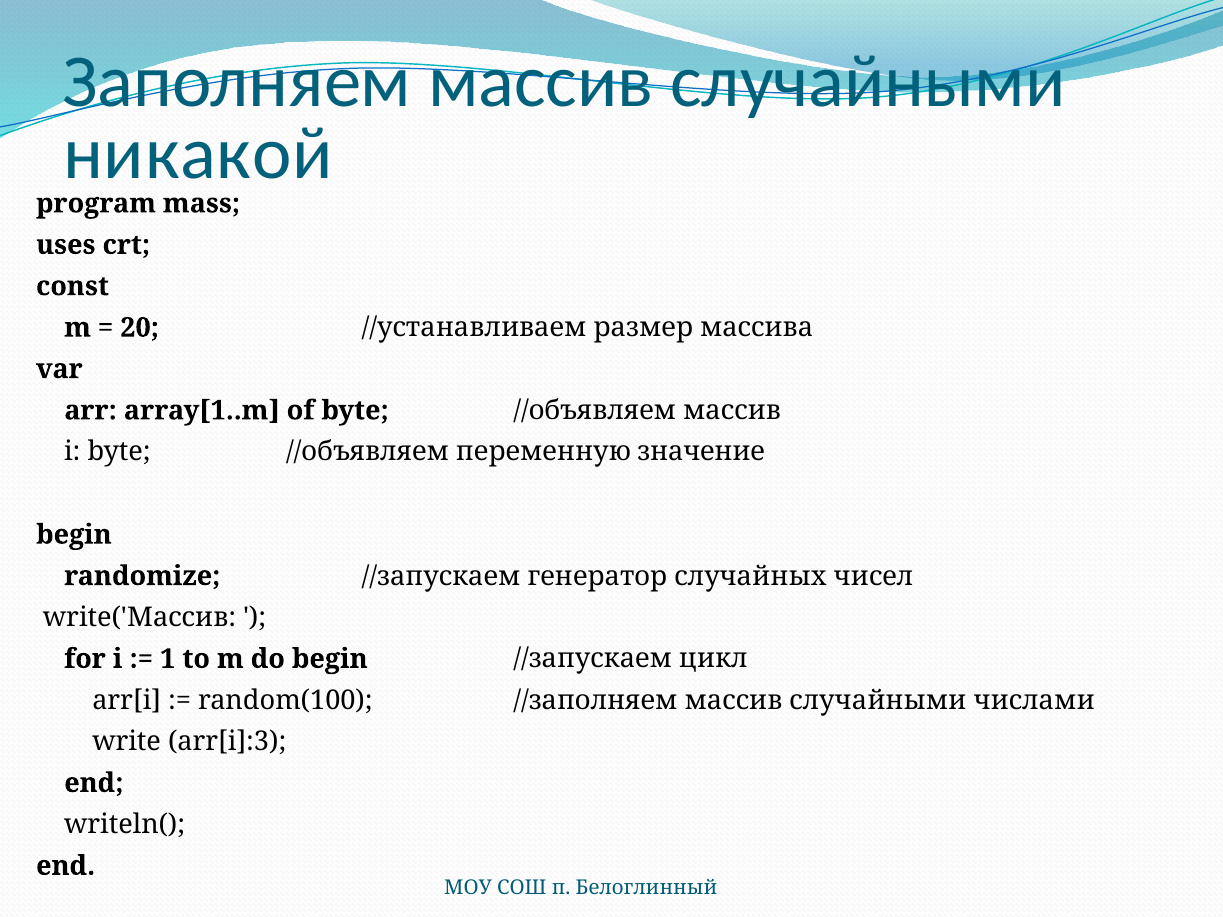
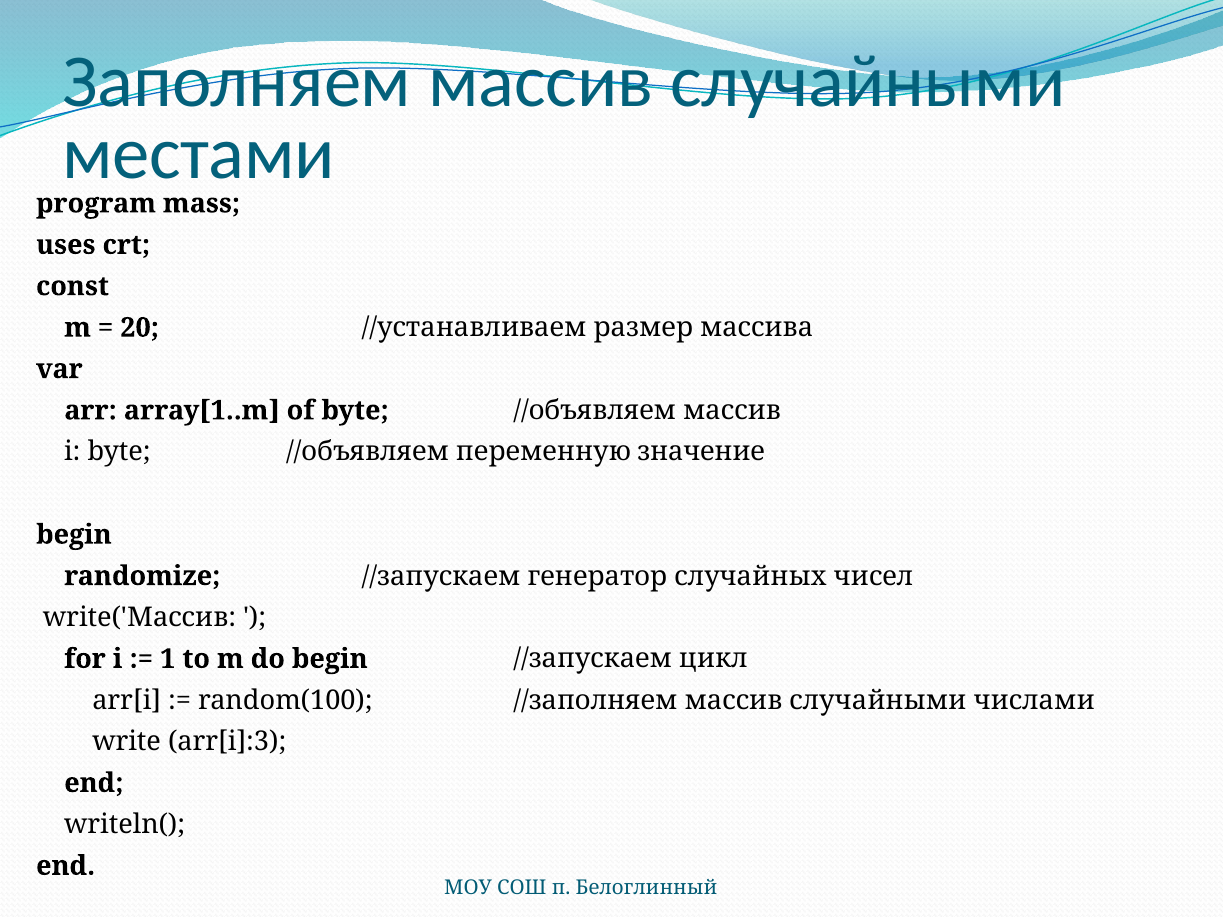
никакой: никакой -> местами
